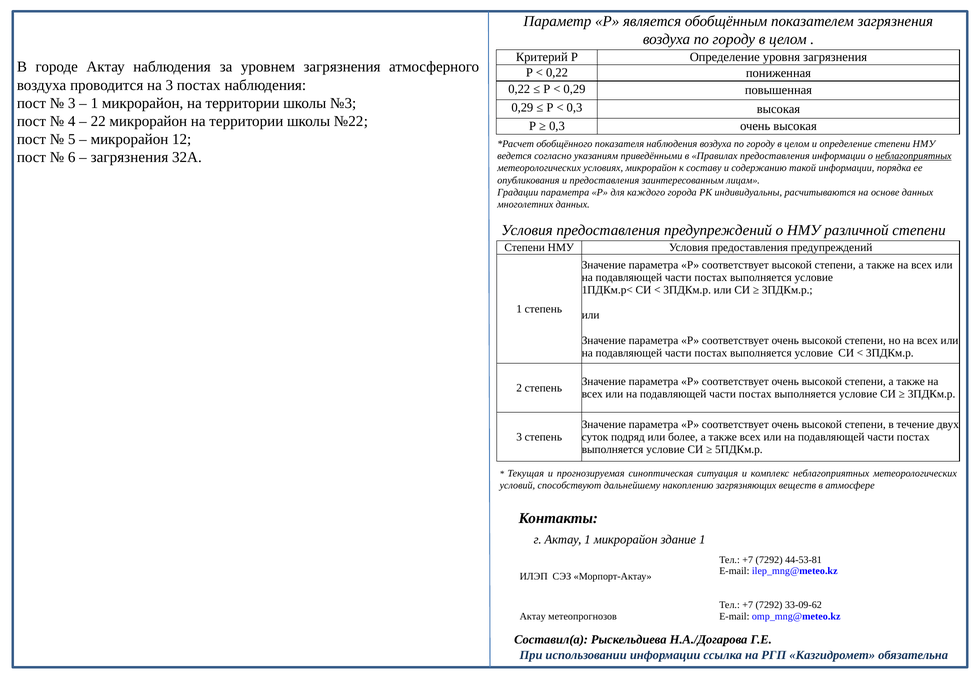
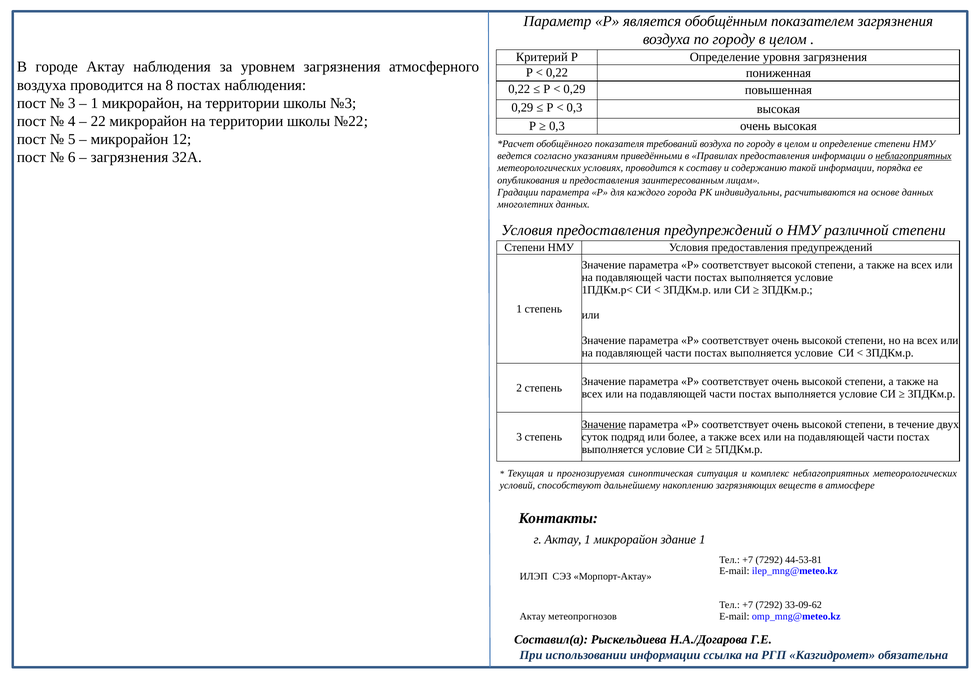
на 3: 3 -> 8
показателя наблюдения: наблюдения -> требований
условиях микрорайон: микрорайон -> проводится
Значение at (604, 424) underline: none -> present
